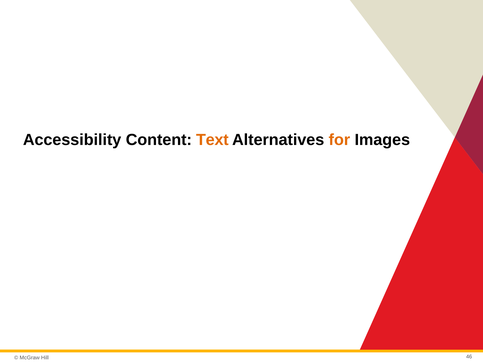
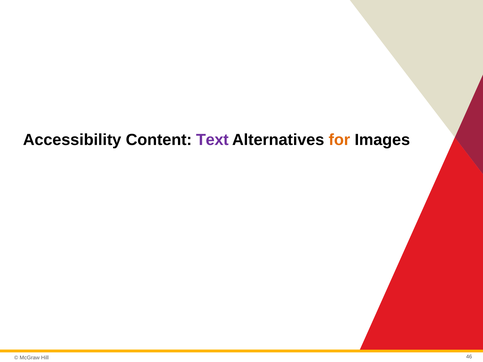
Text colour: orange -> purple
